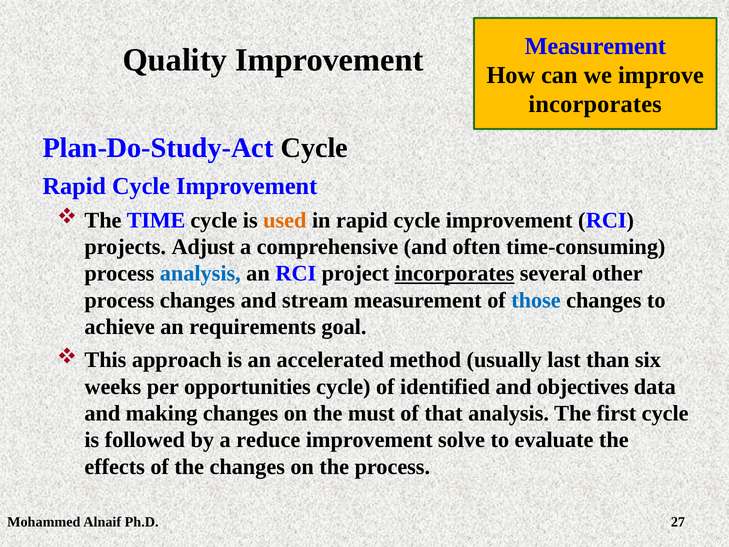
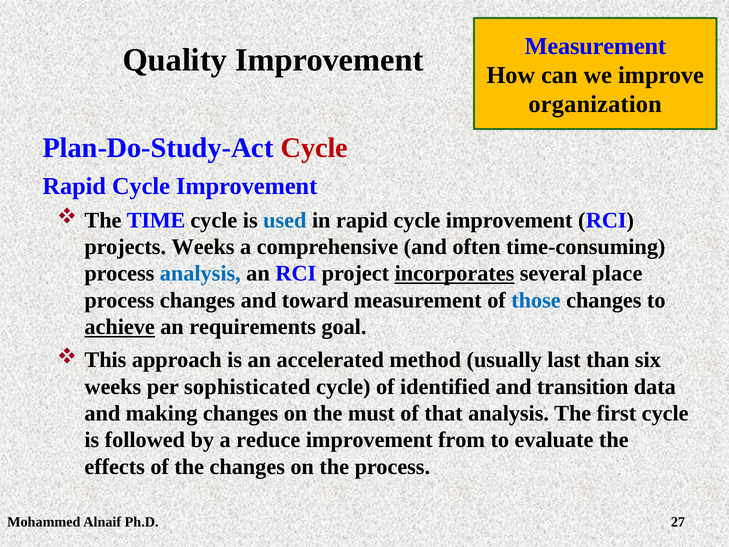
incorporates at (595, 104): incorporates -> organization
Cycle at (314, 148) colour: black -> red
used colour: orange -> blue
projects Adjust: Adjust -> Weeks
other: other -> place
stream: stream -> toward
achieve underline: none -> present
opportunities: opportunities -> sophisticated
objectives: objectives -> transition
solve: solve -> from
